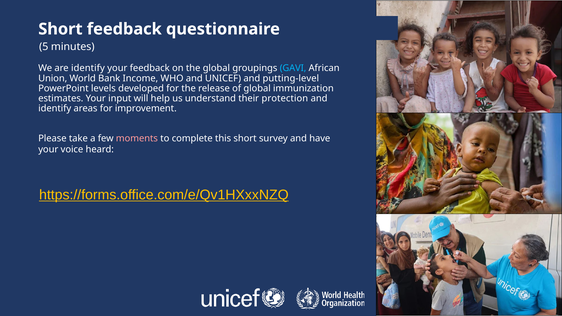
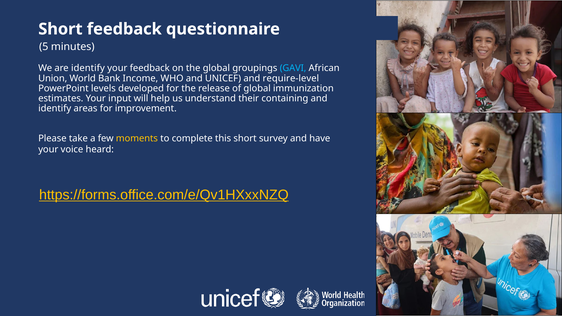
putting-level: putting-level -> require-level
protection: protection -> containing
moments colour: pink -> yellow
